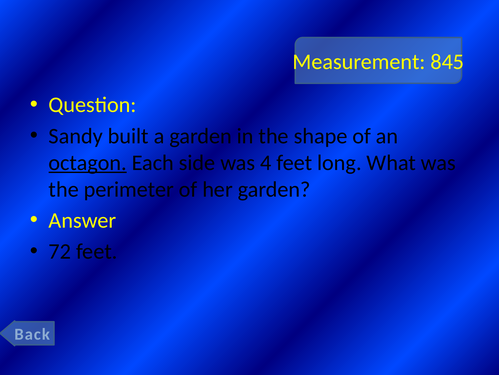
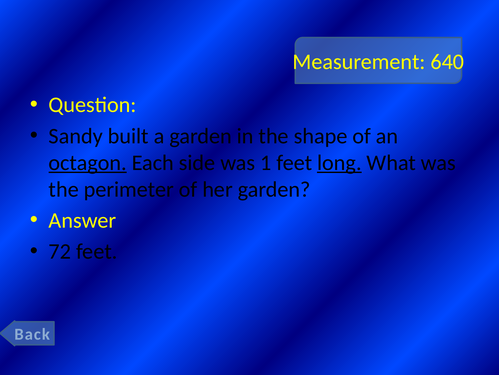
845: 845 -> 640
4: 4 -> 1
long underline: none -> present
